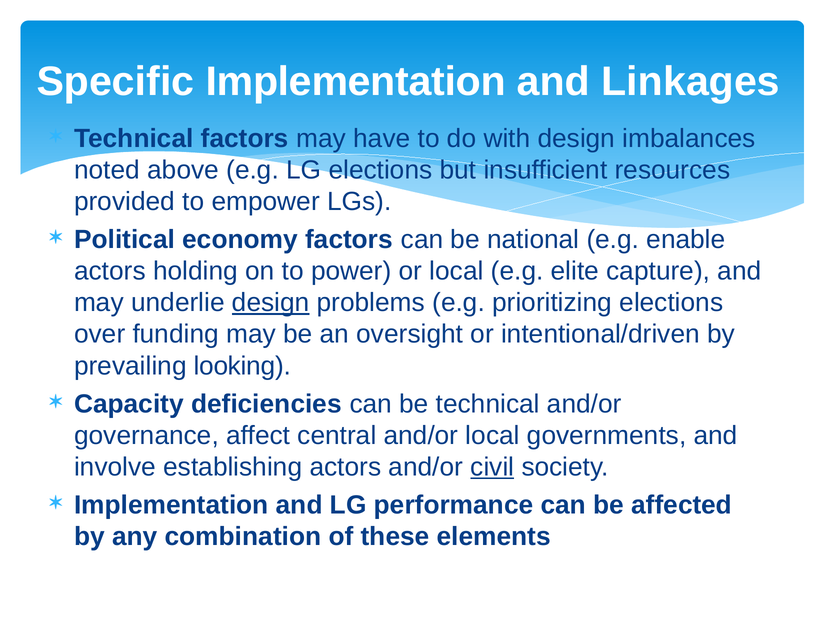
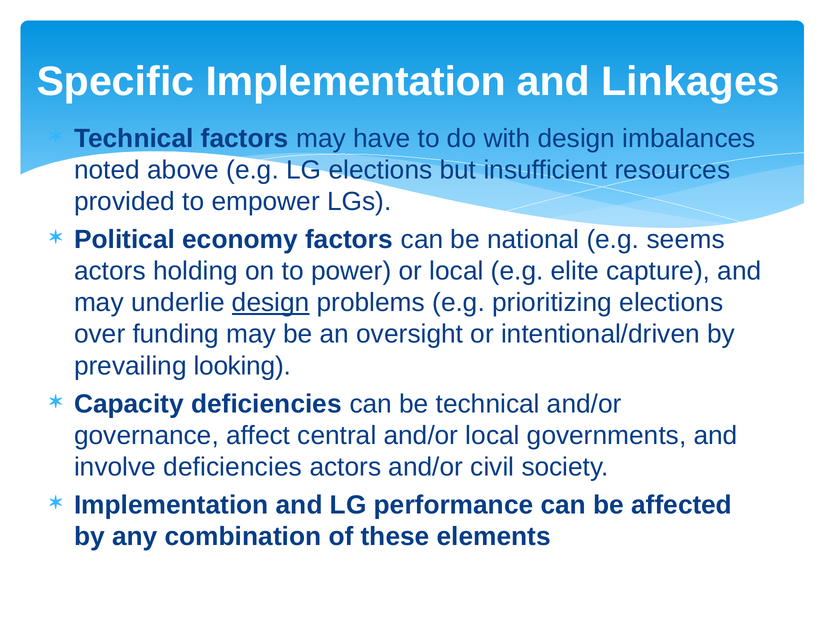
enable: enable -> seems
involve establishing: establishing -> deficiencies
civil underline: present -> none
